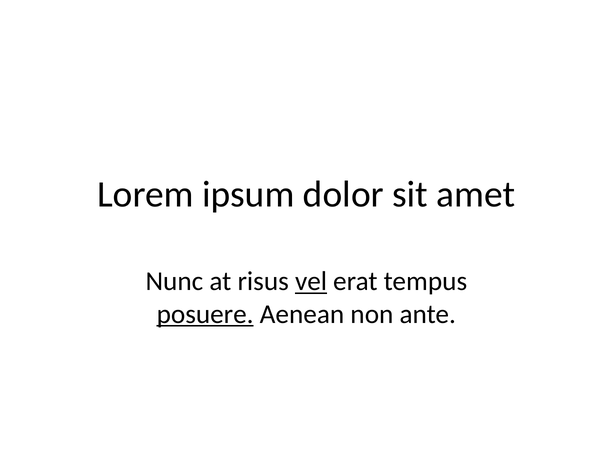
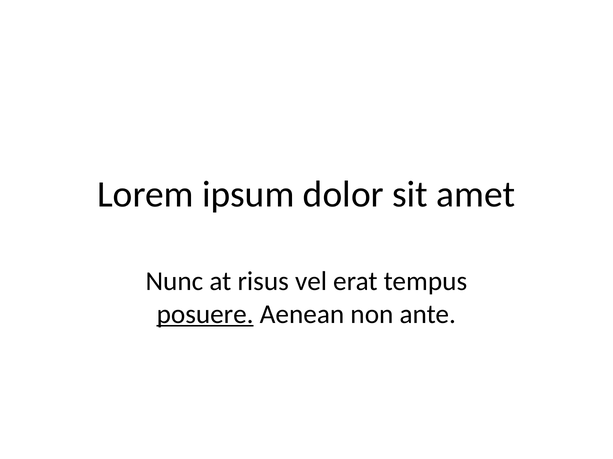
vel underline: present -> none
